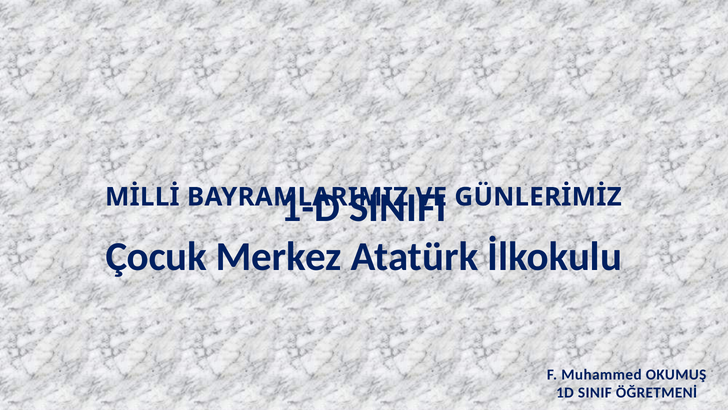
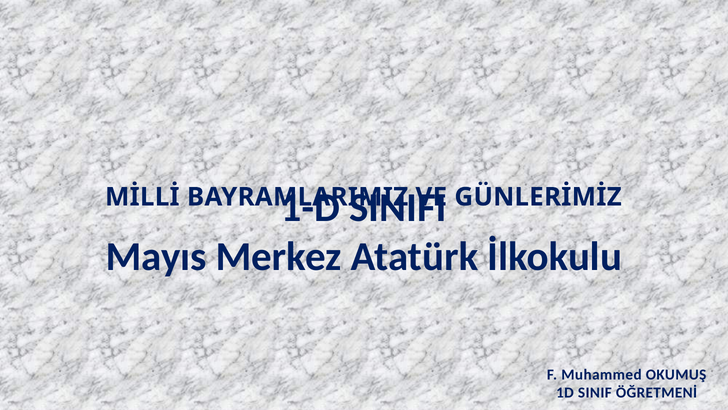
Çocuk: Çocuk -> Mayıs
